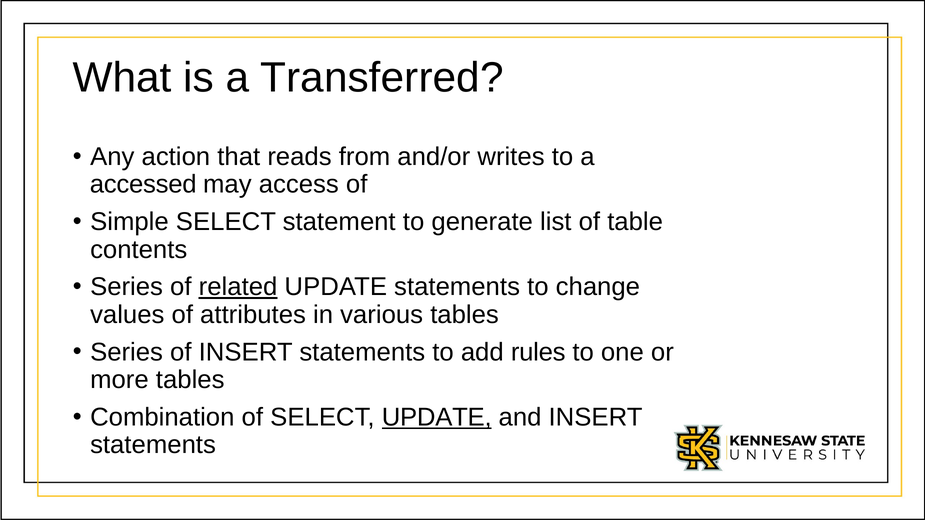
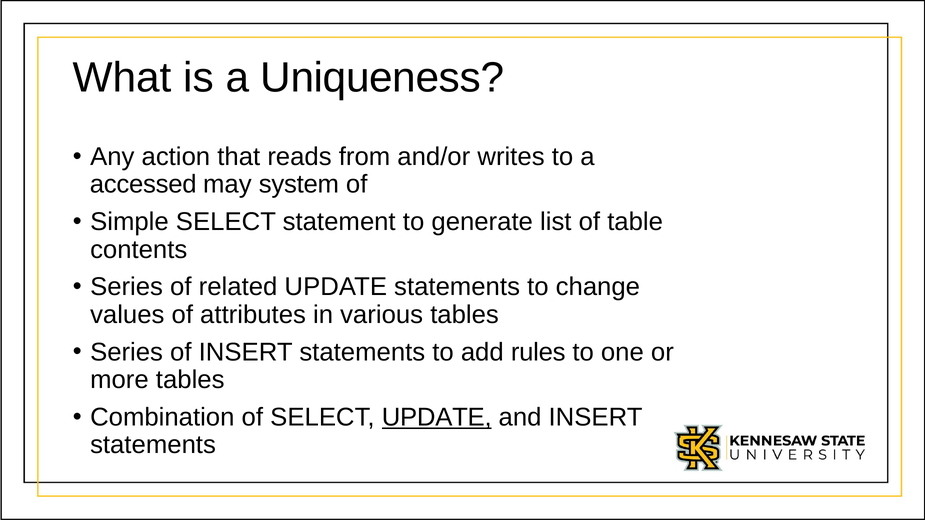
Transferred: Transferred -> Uniqueness
access: access -> system
related underline: present -> none
